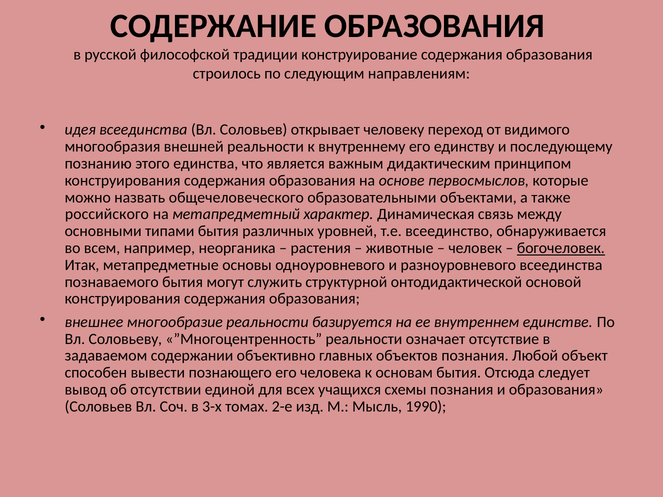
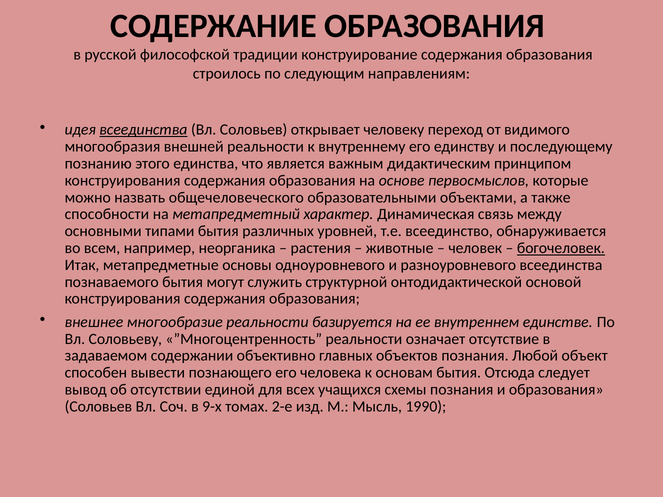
всеединства at (143, 130) underline: none -> present
российского: российского -> способности
3-х: 3-х -> 9-х
